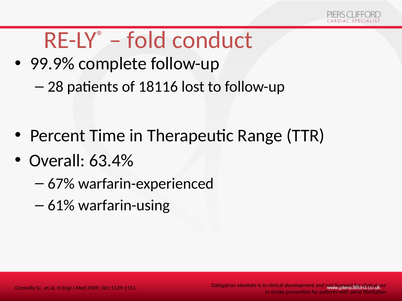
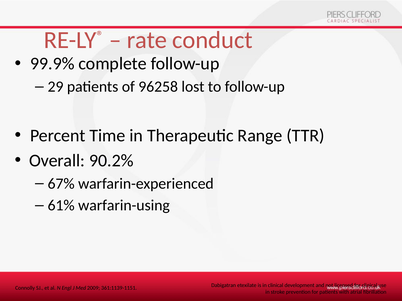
fold: fold -> rate
28: 28 -> 29
18116: 18116 -> 96258
63.4%: 63.4% -> 90.2%
